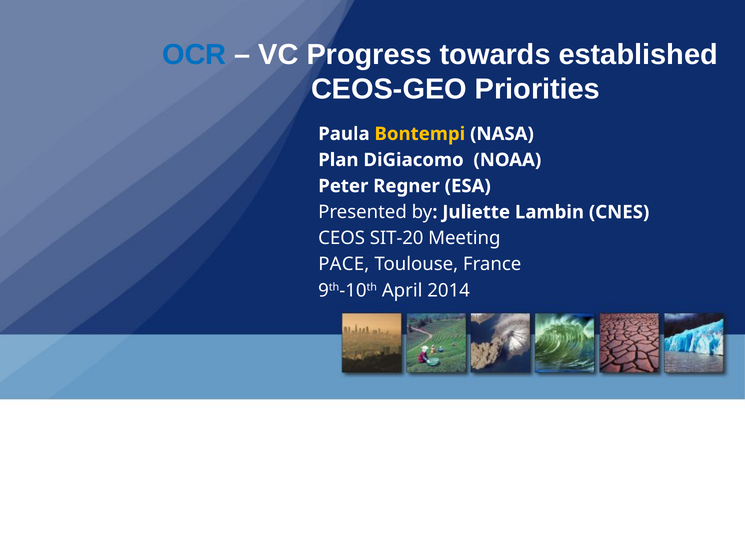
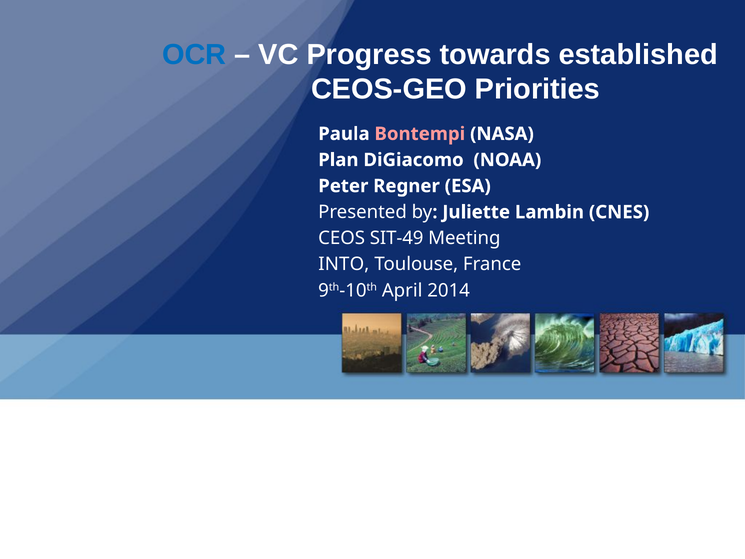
Bontempi colour: yellow -> pink
SIT-20: SIT-20 -> SIT-49
PACE: PACE -> INTO
